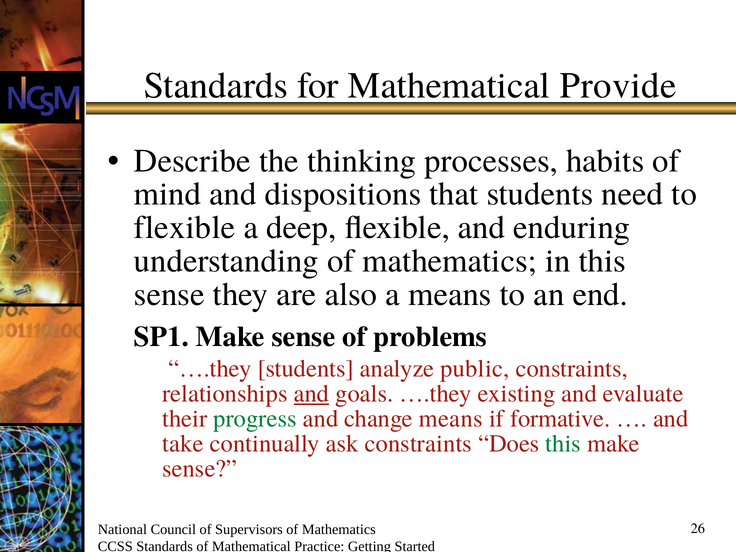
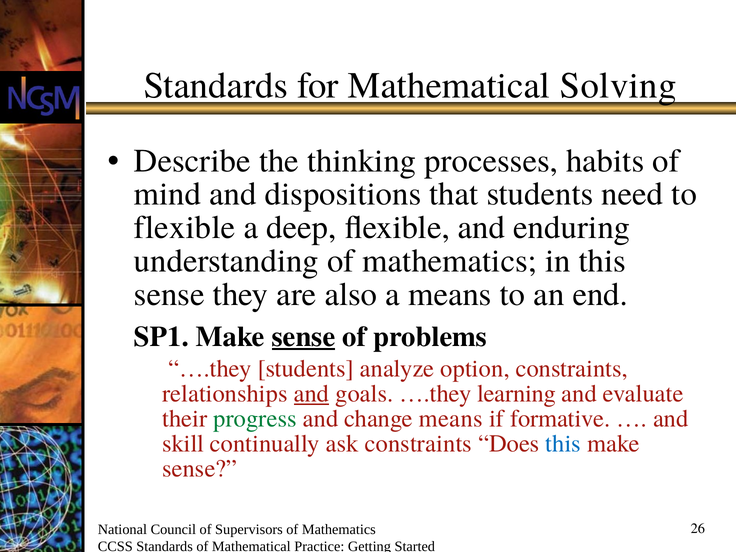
Provide: Provide -> Solving
sense at (304, 337) underline: none -> present
public: public -> option
existing: existing -> learning
take: take -> skill
this at (563, 444) colour: green -> blue
